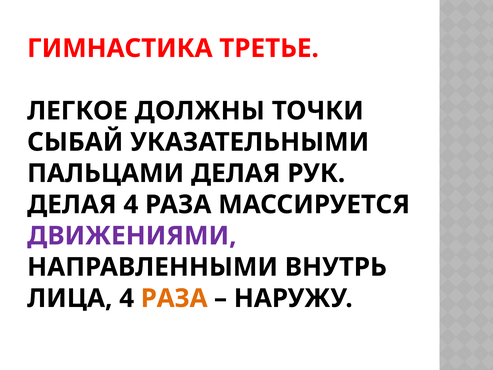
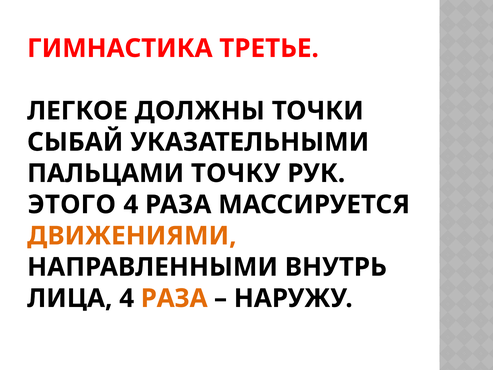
ПАЛЬЦАМИ ДЕЛАЯ: ДЕЛАЯ -> ТОЧКУ
ДЕЛАЯ at (72, 204): ДЕЛАЯ -> ЭТОГО
ДВИЖЕНИЯМИ colour: purple -> orange
